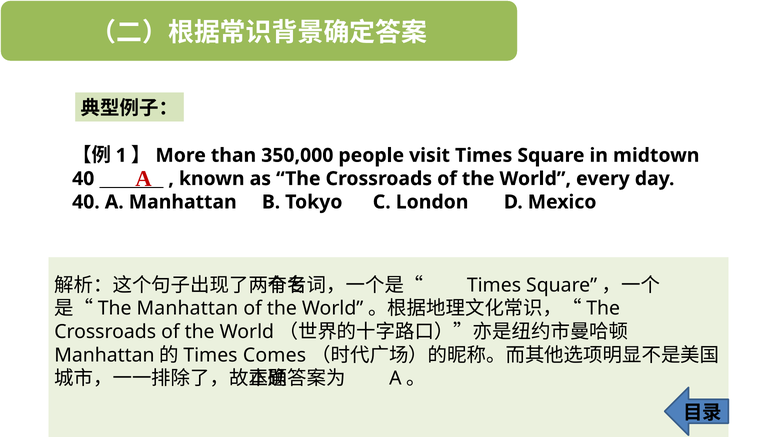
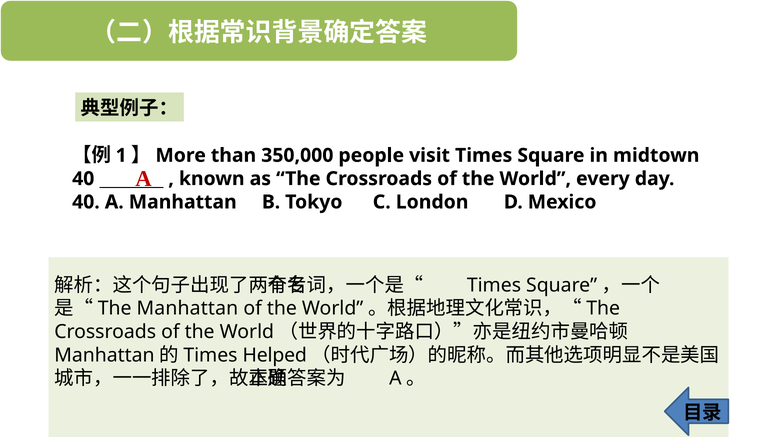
Comes: Comes -> Helped
